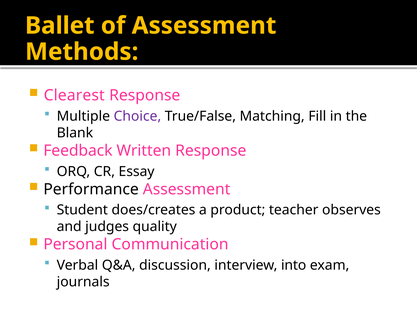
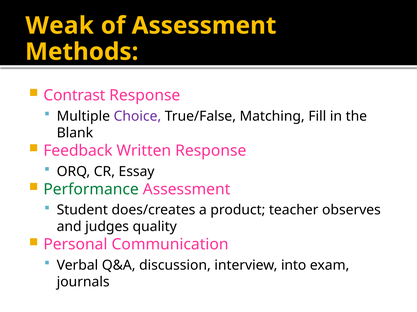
Ballet: Ballet -> Weak
Clearest: Clearest -> Contrast
Performance colour: black -> green
